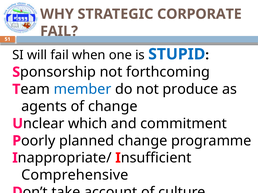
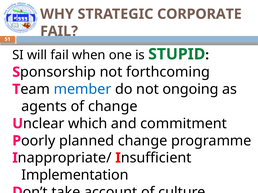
STUPID colour: blue -> green
produce: produce -> ongoing
Comprehensive: Comprehensive -> Implementation
